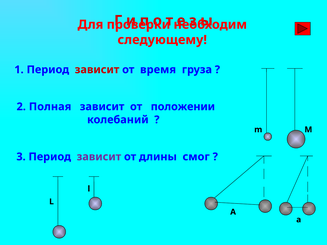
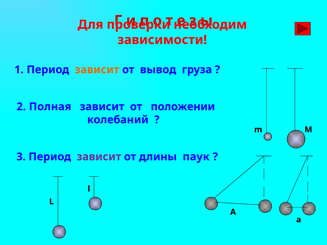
следующему: следующему -> зависимости
зависит at (97, 70) colour: red -> orange
время: время -> вывод
смог: смог -> паук
